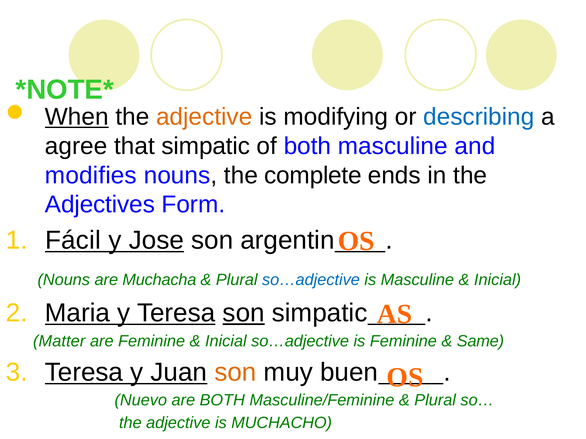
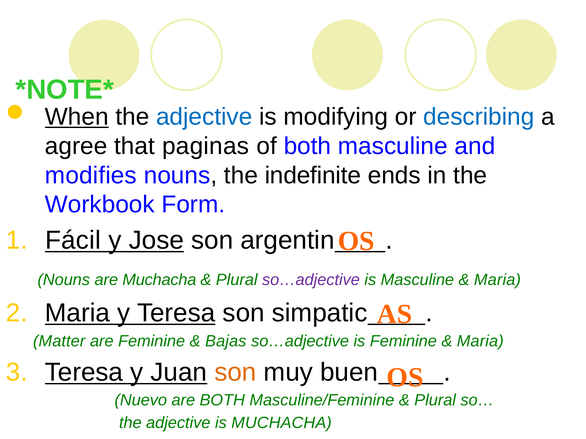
adjective at (204, 117) colour: orange -> blue
that simpatic: simpatic -> paginas
complete: complete -> indefinite
Adjectives: Adjectives -> Workbook
so…adjective at (311, 280) colour: blue -> purple
Inicial at (498, 280): Inicial -> Maria
son at (244, 313) underline: present -> none
Inicial at (226, 341): Inicial -> Bajas
Same at (480, 341): Same -> Maria
is MUCHACHO: MUCHACHO -> MUCHACHA
